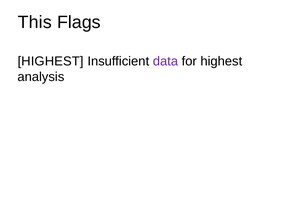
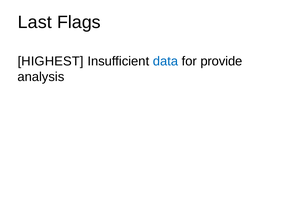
This: This -> Last
data colour: purple -> blue
for highest: highest -> provide
